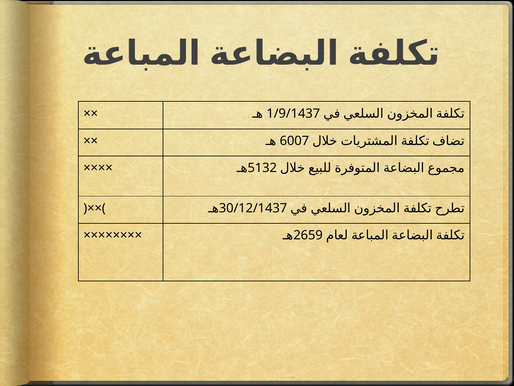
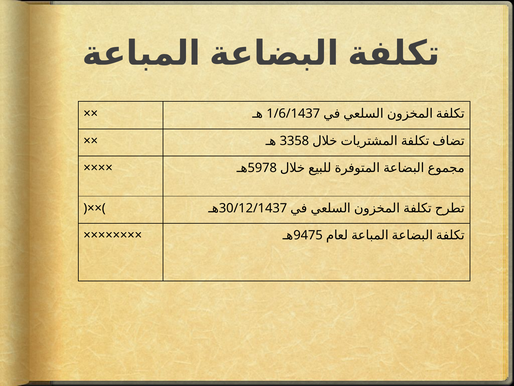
1/9/1437: 1/9/1437 -> 1/6/1437
6007: 6007 -> 3358
5132: 5132 -> 5978
2659: 2659 -> 9475
